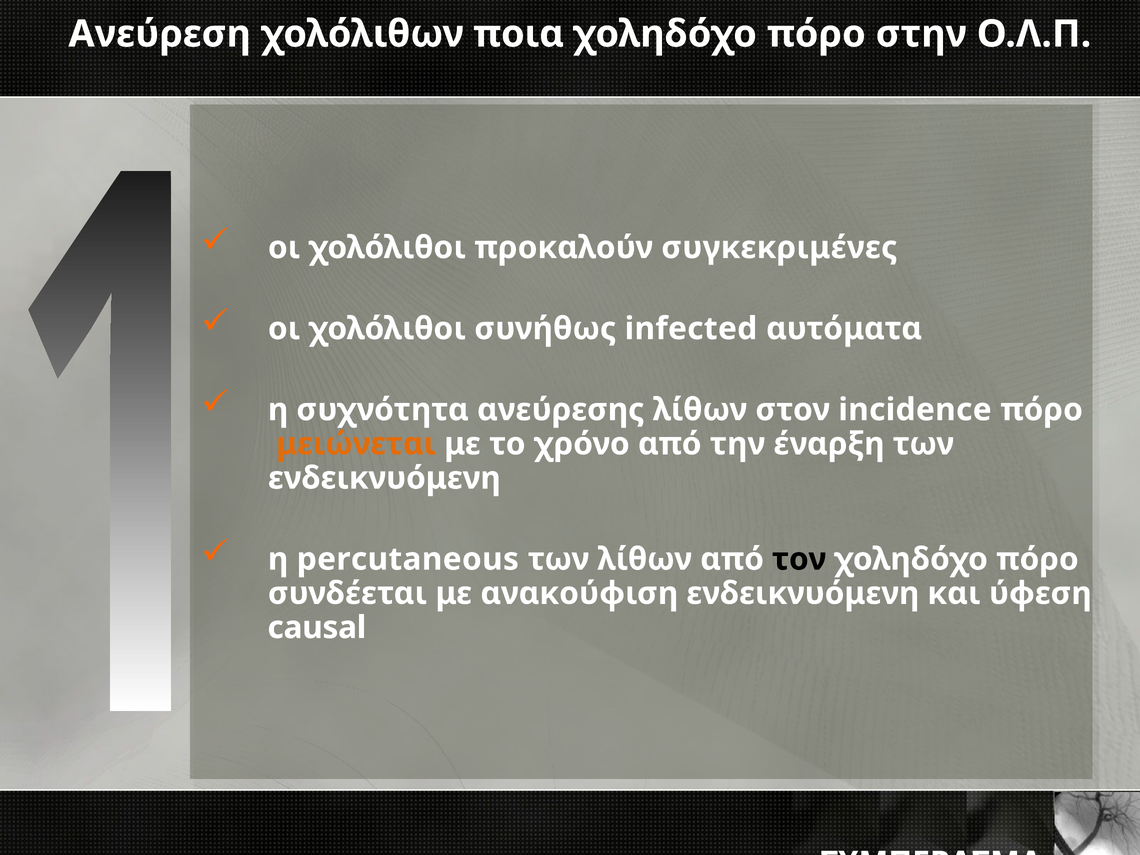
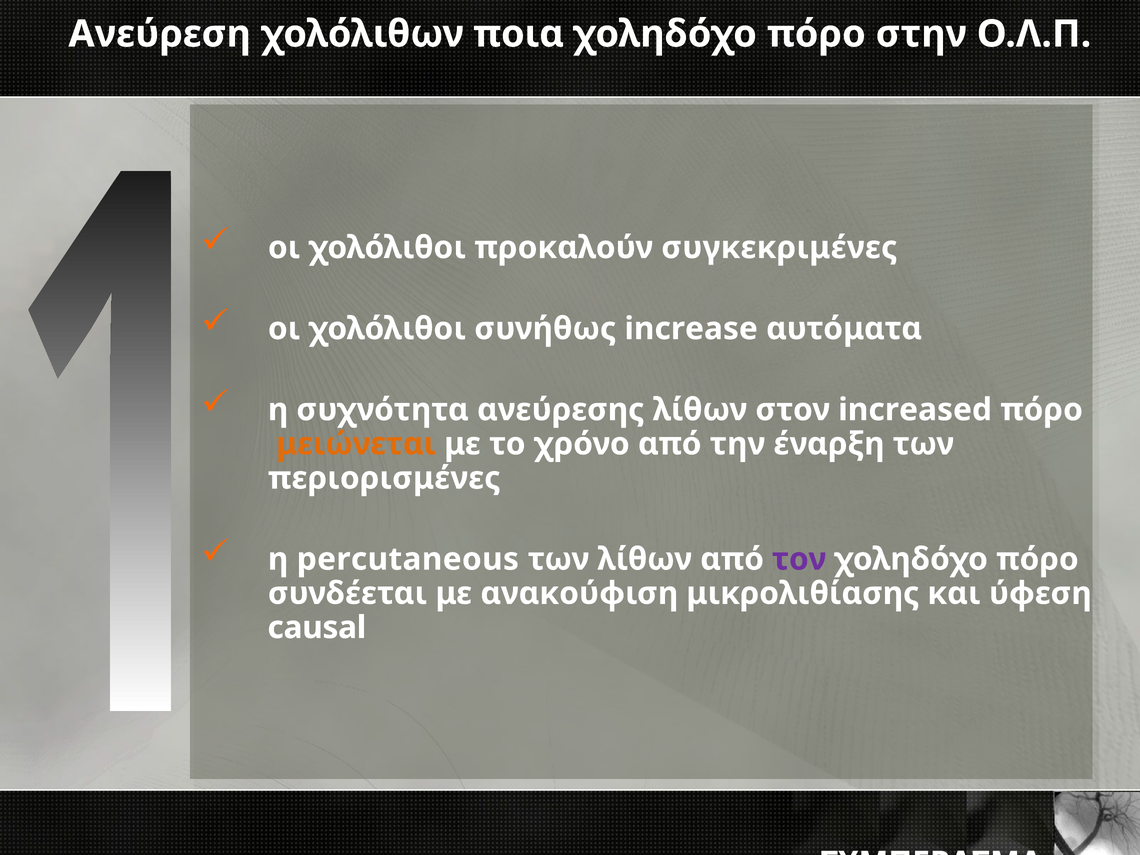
infected: infected -> increase
incidence: incidence -> increased
ενδεικνυόμενη at (384, 478): ενδεικνυόμενη -> περιορισμένες
τον colour: black -> purple
ανακούφιση ενδεικνυόμενη: ενδεικνυόμενη -> μικρολιθίασης
